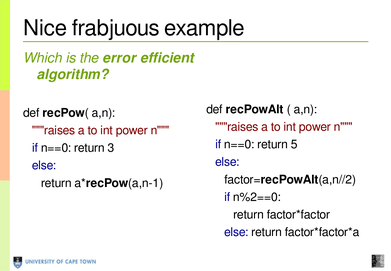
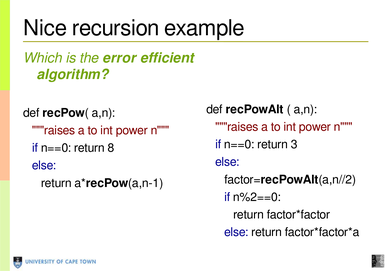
frabjuous: frabjuous -> recursion
5: 5 -> 3
3: 3 -> 8
